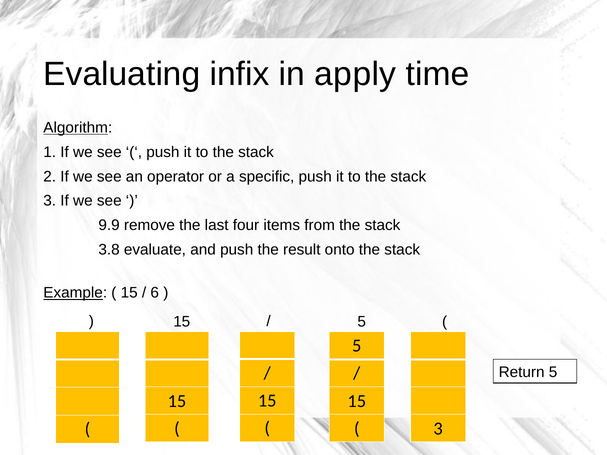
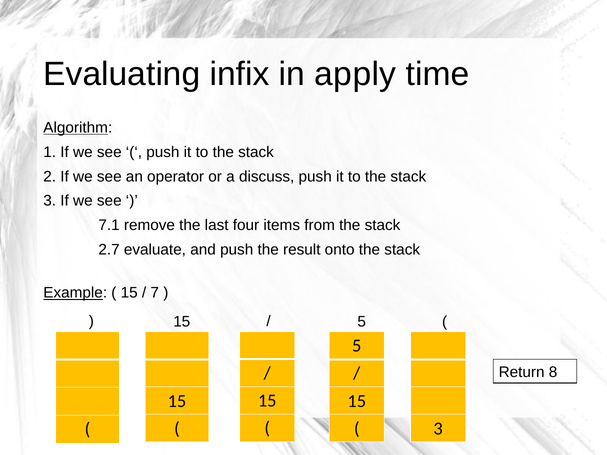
specific: specific -> discuss
9.9: 9.9 -> 7.1
3.8: 3.8 -> 2.7
6: 6 -> 7
Return 5: 5 -> 8
